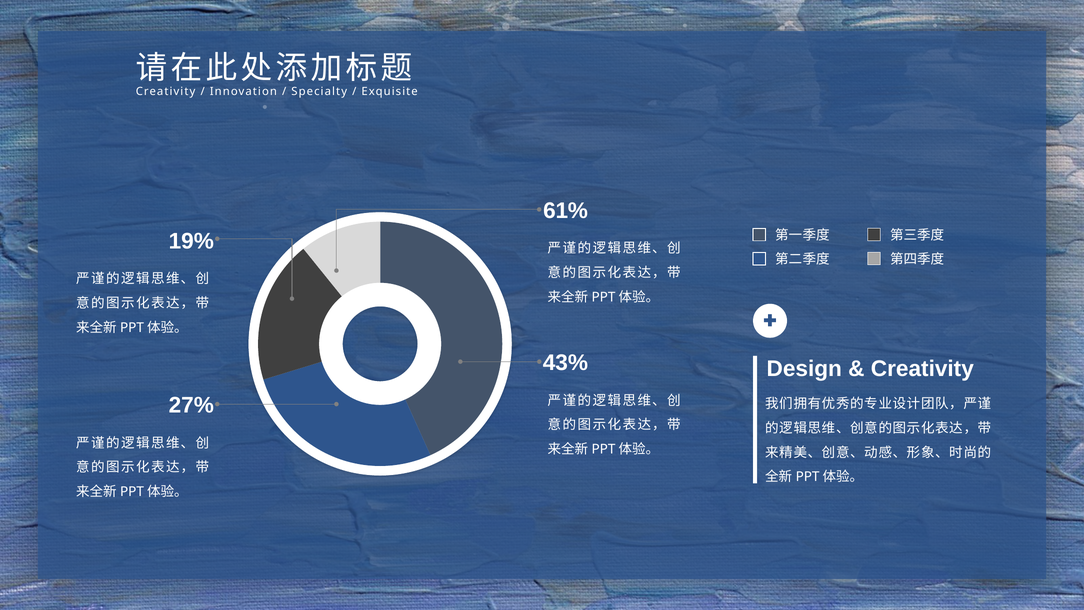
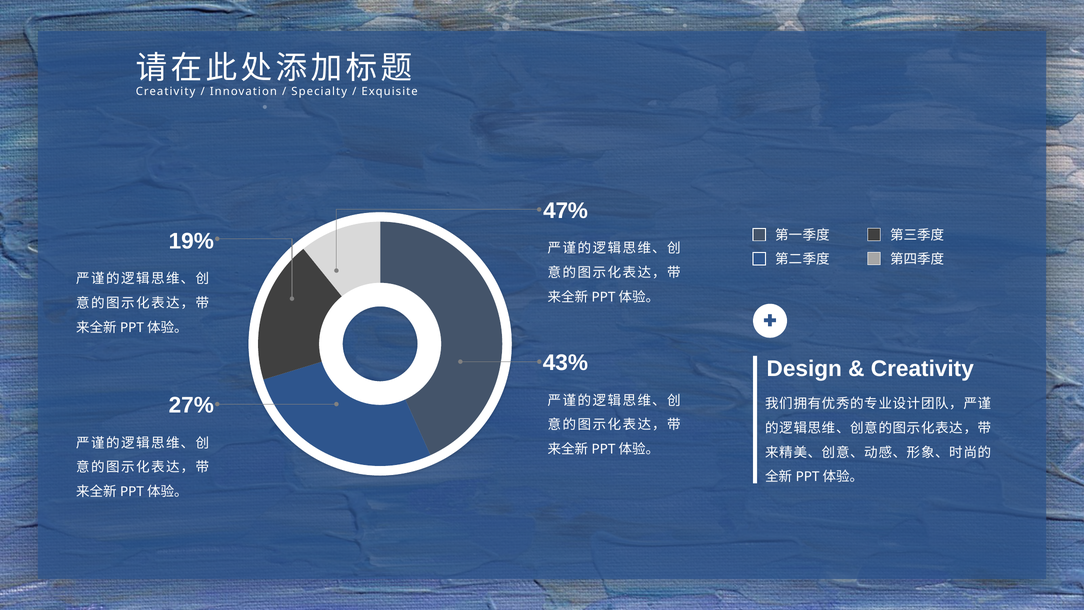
61%: 61% -> 47%
